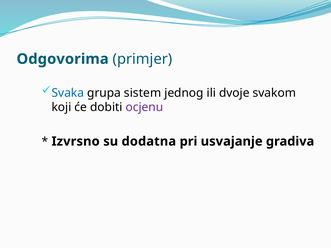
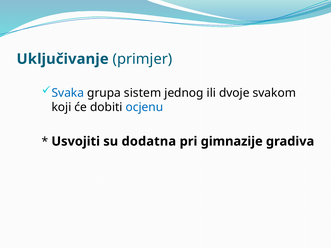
Odgovorima: Odgovorima -> Uključivanje
ocjenu colour: purple -> blue
Izvrsno: Izvrsno -> Usvojiti
usvajanje: usvajanje -> gimnazije
